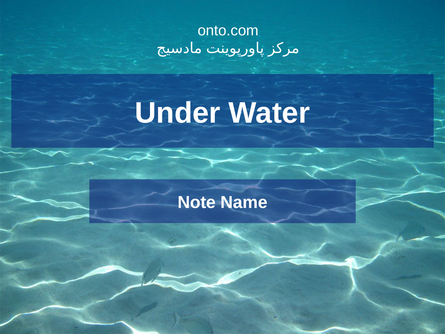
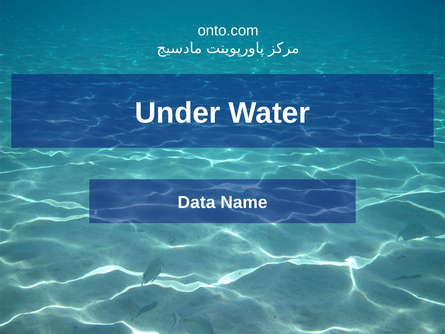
Note: Note -> Data
